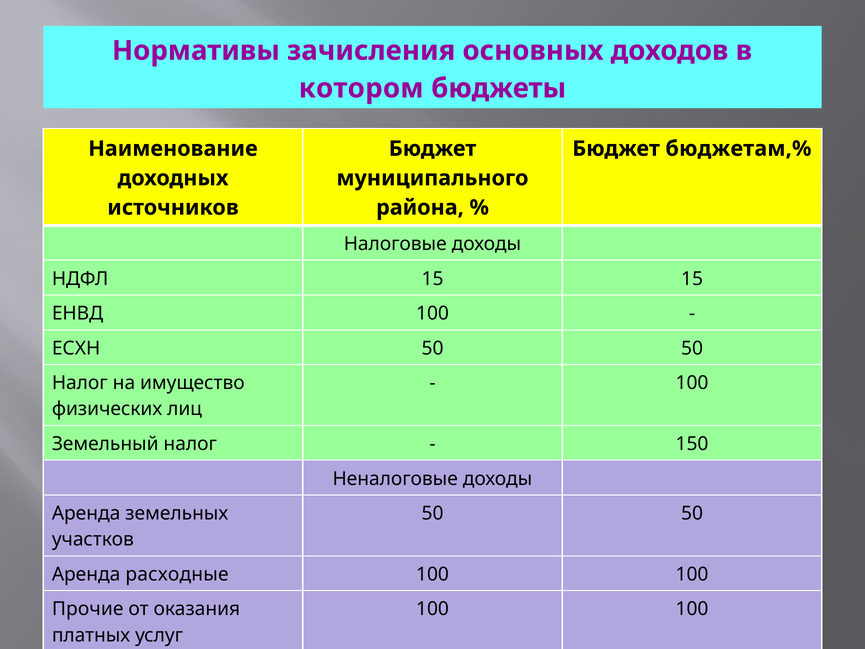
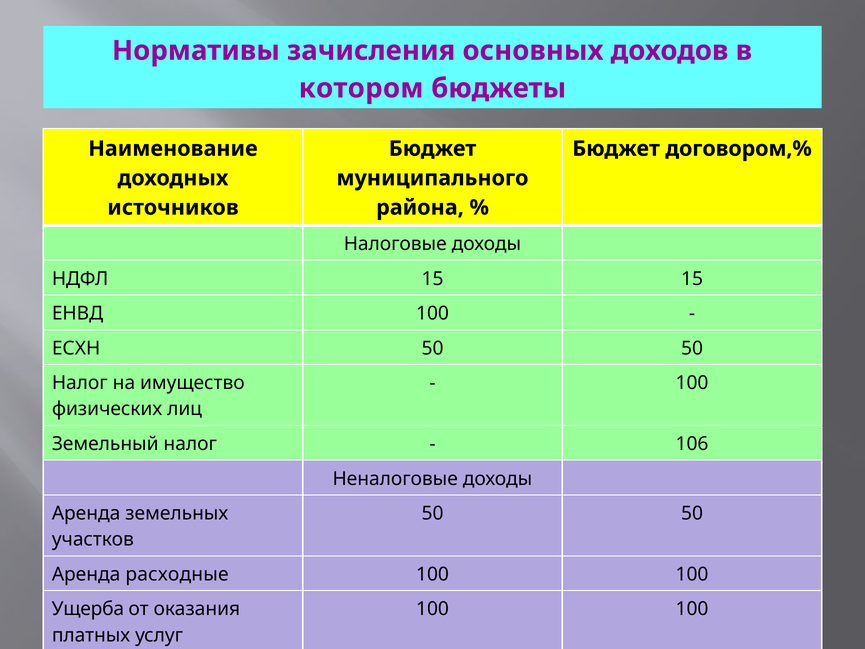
бюджетам,%: бюджетам,% -> договором,%
150: 150 -> 106
Прочие: Прочие -> Ущерба
